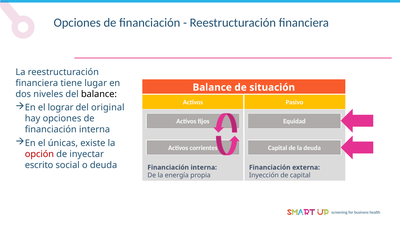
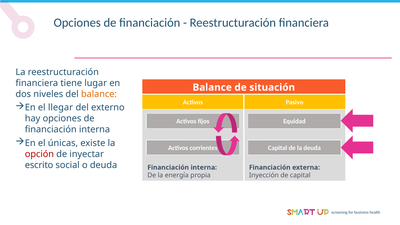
balance at (99, 94) colour: black -> orange
lograr: lograr -> llegar
original: original -> externo
